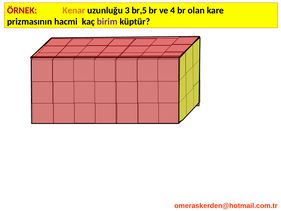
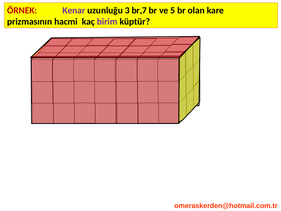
Kenar colour: orange -> purple
br,5: br,5 -> br,7
4: 4 -> 5
